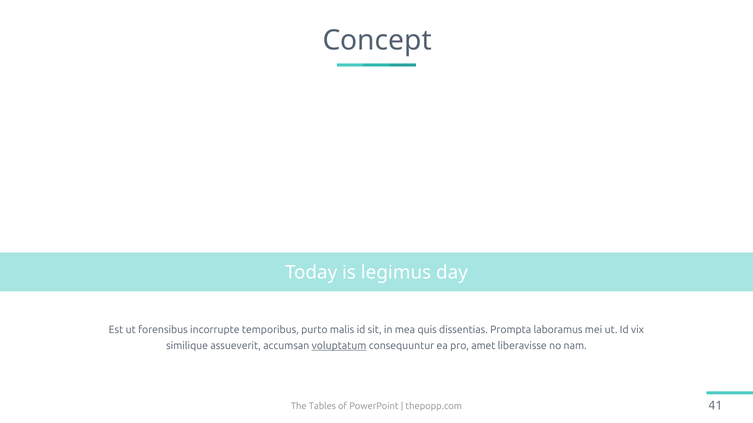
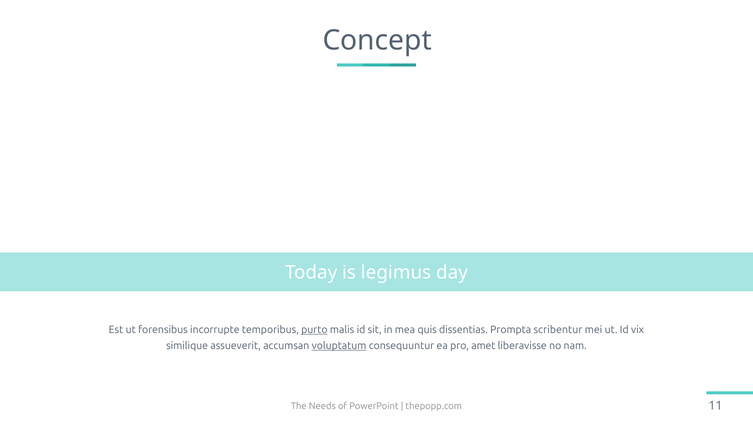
purto underline: none -> present
laboramus: laboramus -> scribentur
Tables: Tables -> Needs
41: 41 -> 11
